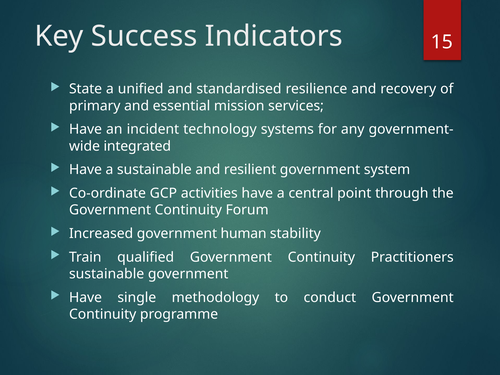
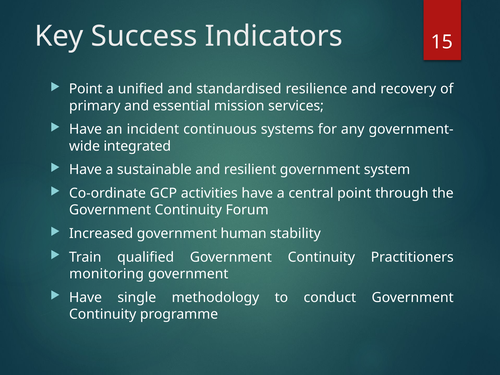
State at (86, 89): State -> Point
technology: technology -> continuous
sustainable at (107, 274): sustainable -> monitoring
